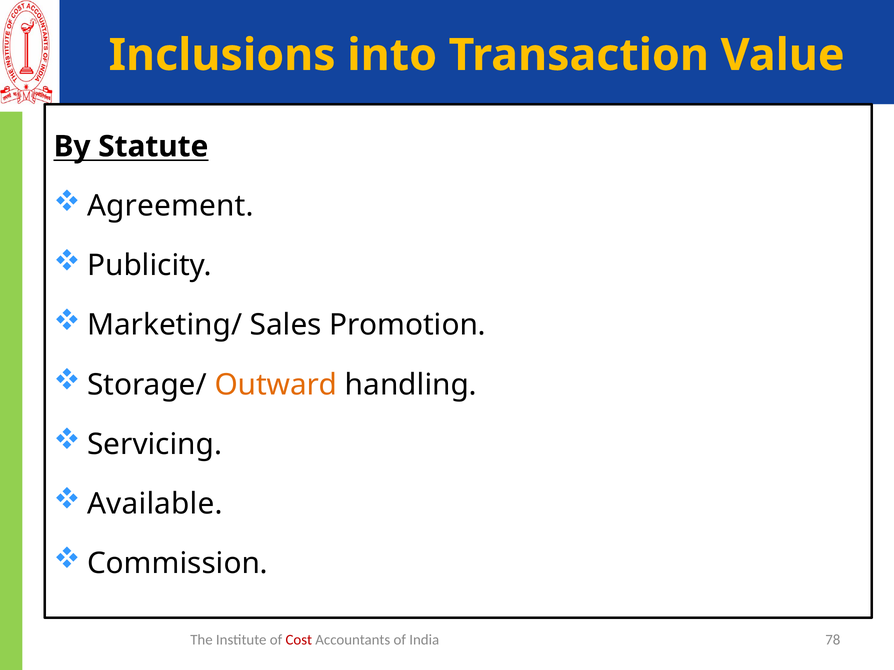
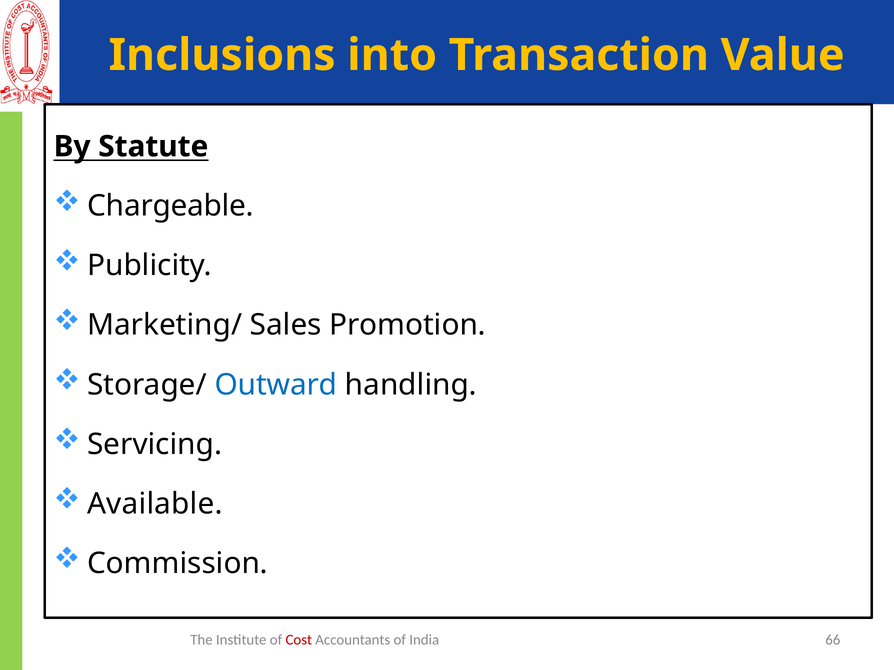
Agreement: Agreement -> Chargeable
Outward colour: orange -> blue
78: 78 -> 66
